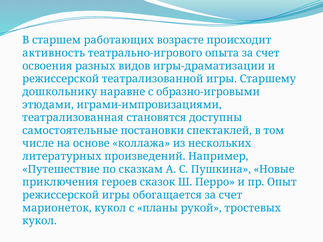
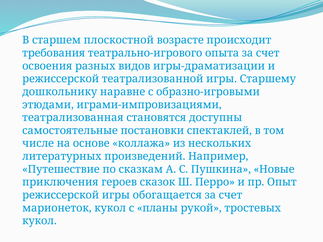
работающих: работающих -> плоскостной
активность: активность -> требования
